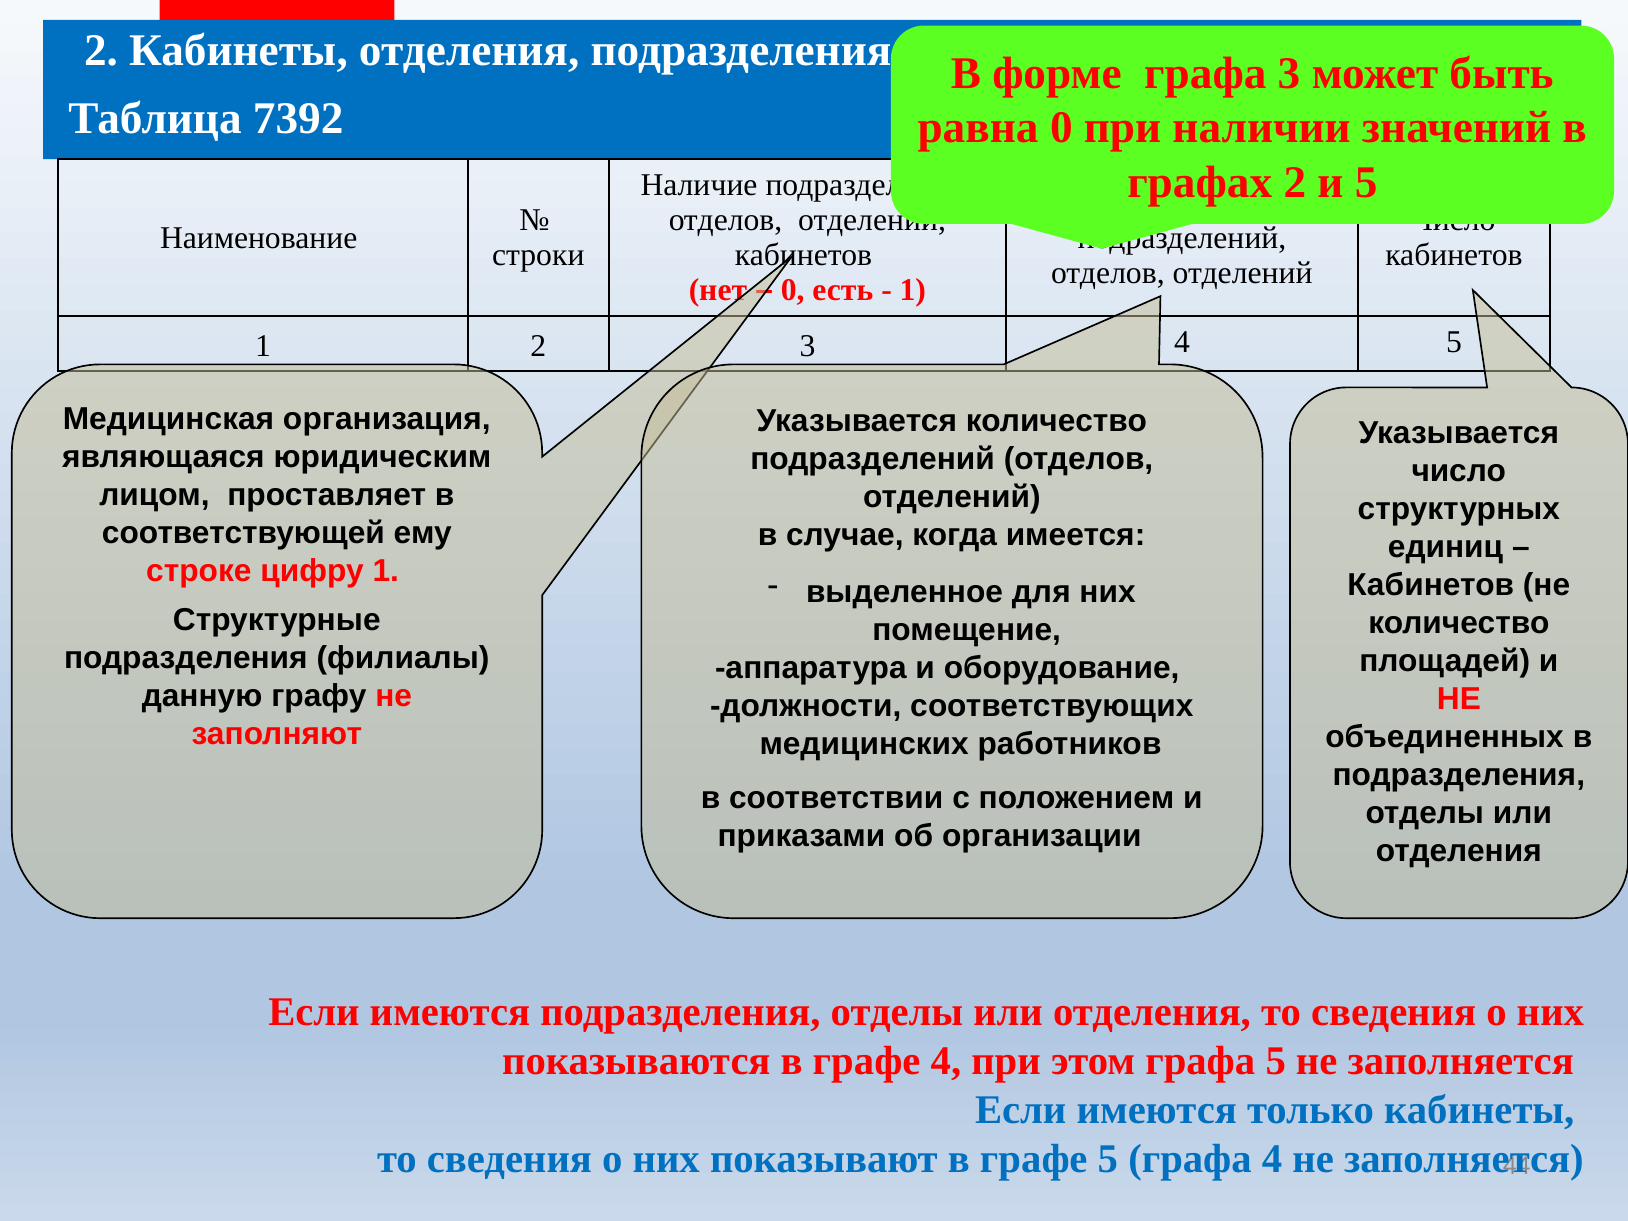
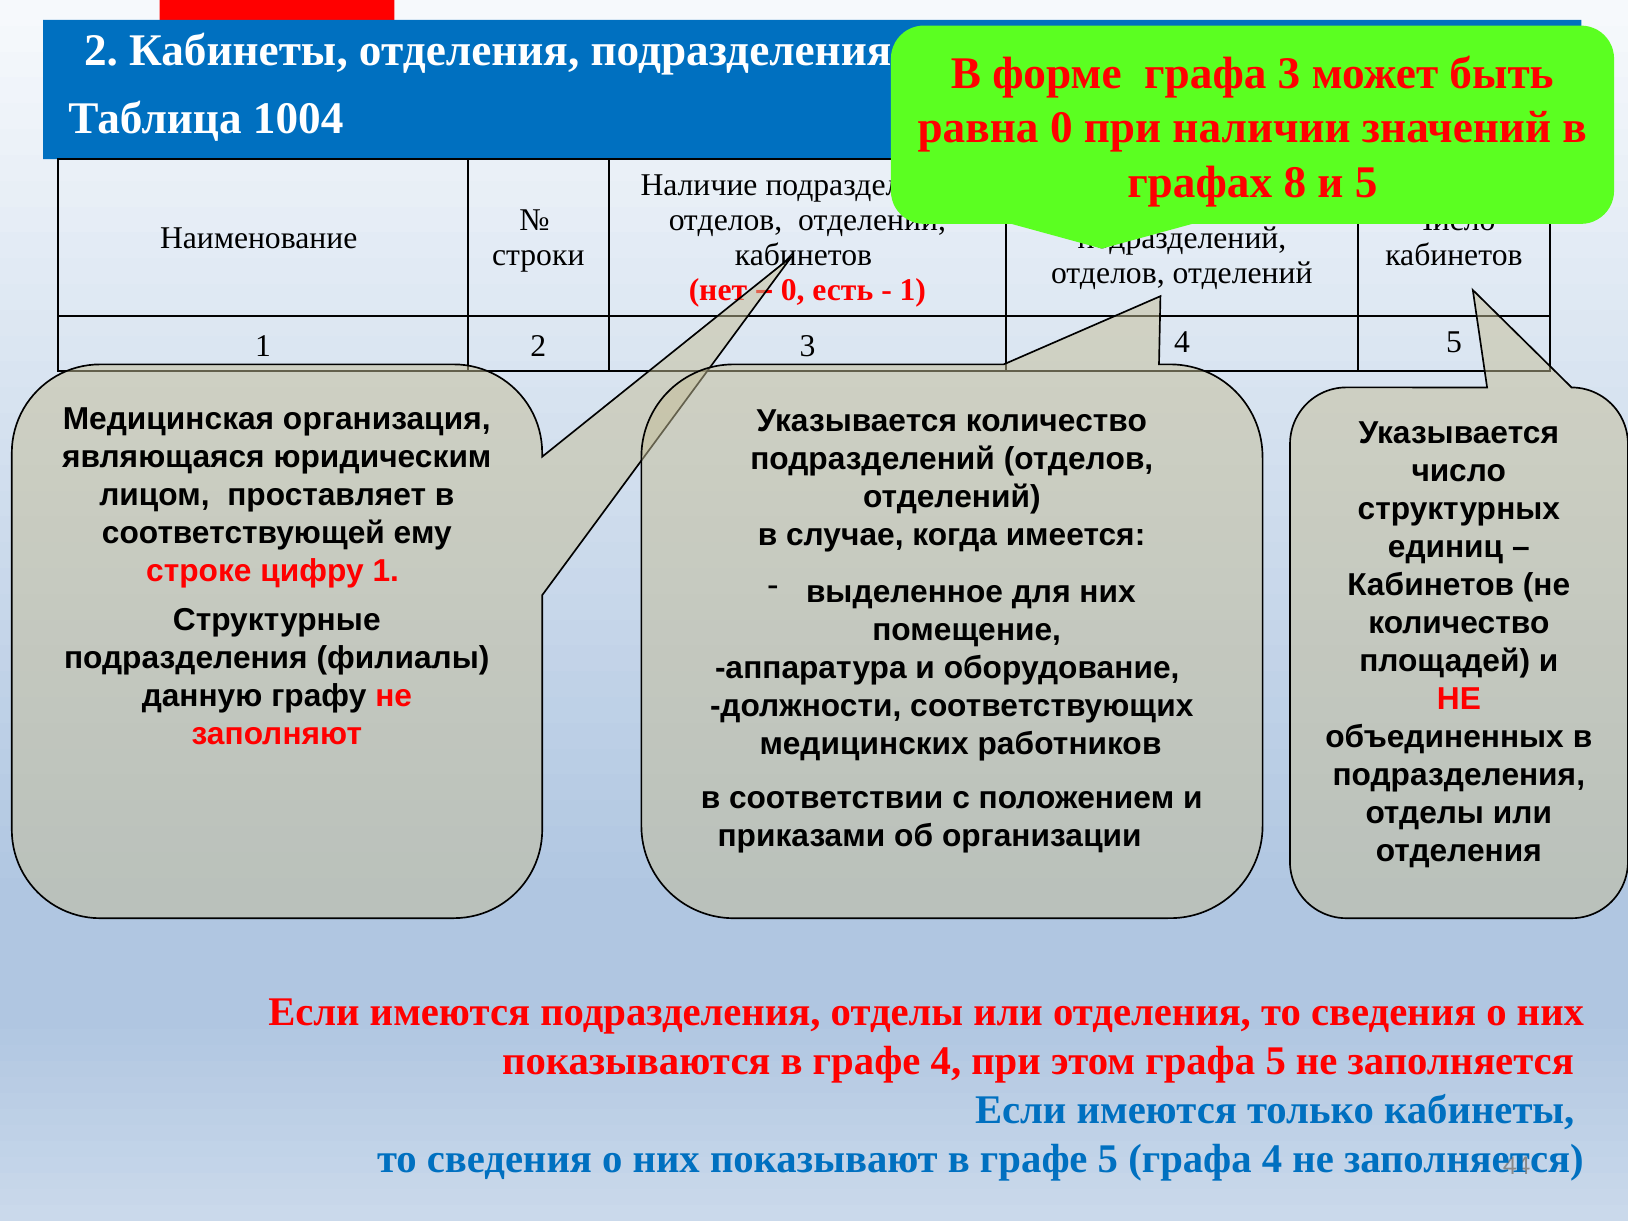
7392: 7392 -> 1004
2 at (1295, 182): 2 -> 8
